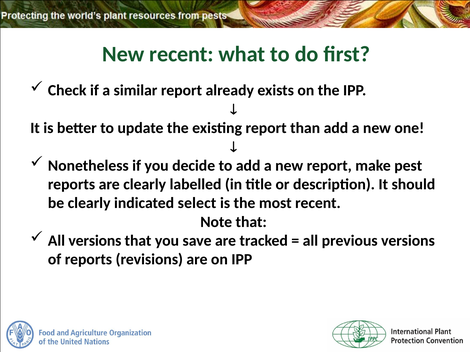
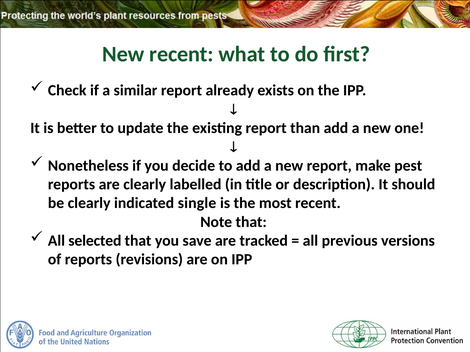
select: select -> single
All versions: versions -> selected
